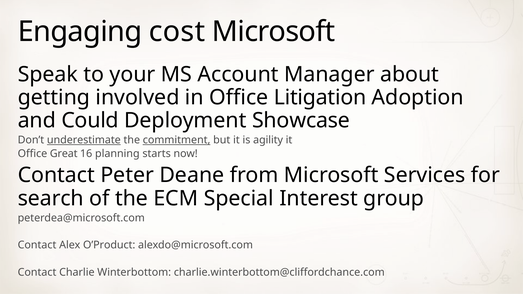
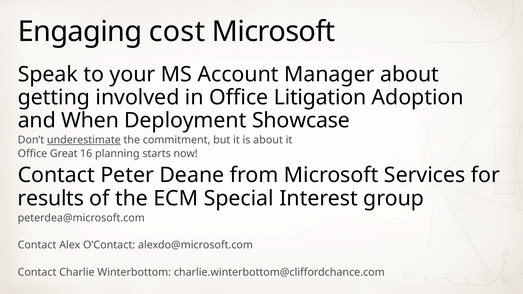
Could: Could -> When
commitment underline: present -> none
is agility: agility -> about
search: search -> results
O’Product: O’Product -> O’Contact
